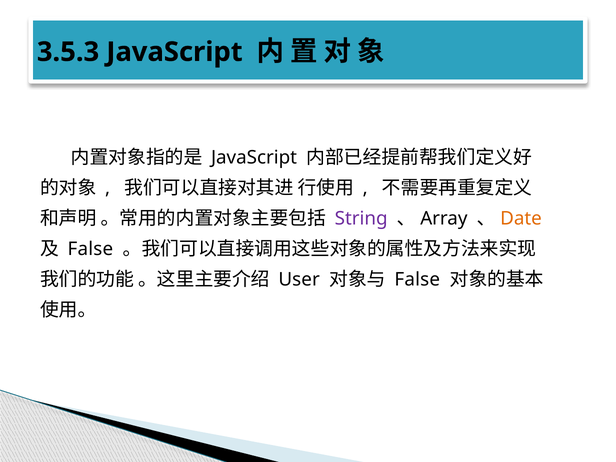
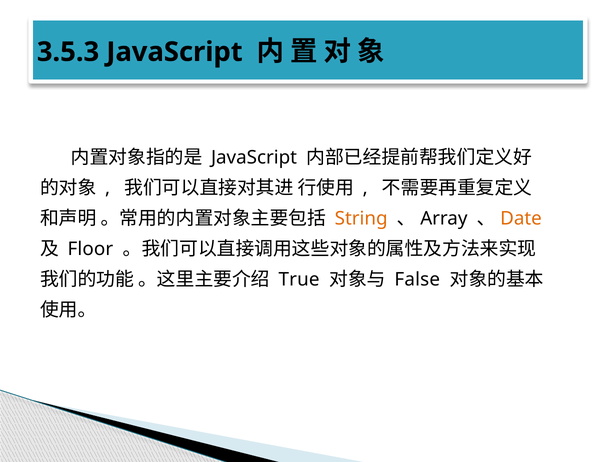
String colour: purple -> orange
False at (90, 249): False -> Floor
User: User -> True
